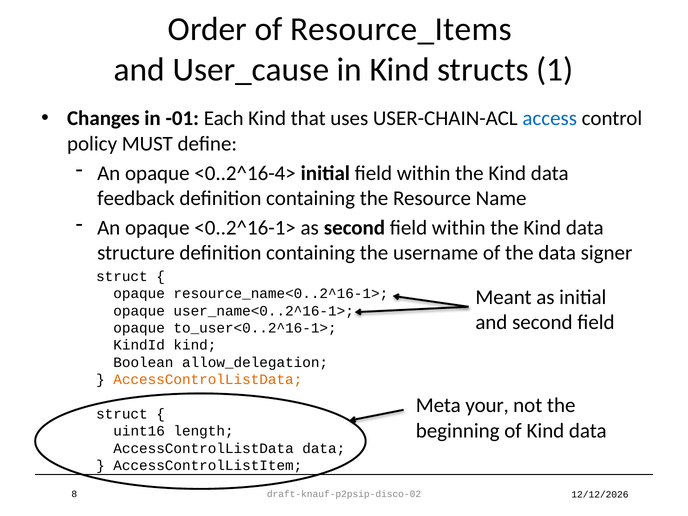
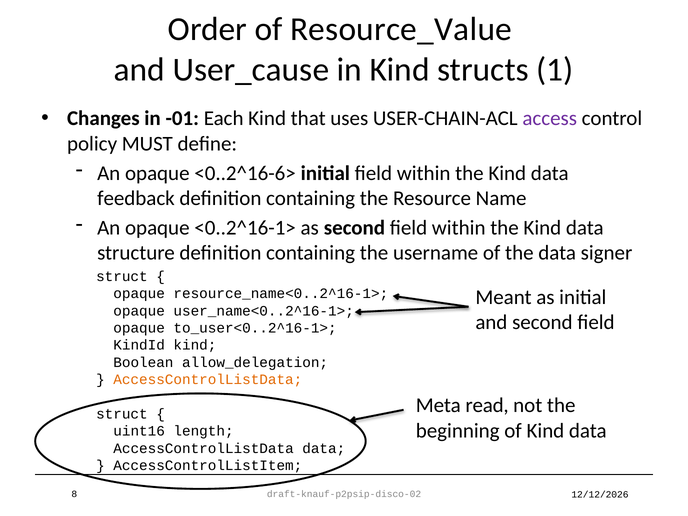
Resource_Items: Resource_Items -> Resource_Value
access colour: blue -> purple
<0..2^16-4>: <0..2^16-4> -> <0..2^16-6>
your: your -> read
